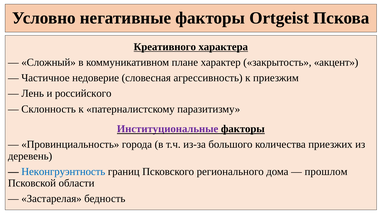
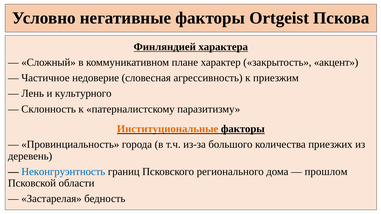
Креативного: Креативного -> Финляндией
российского: российского -> культурного
Институциональные colour: purple -> orange
